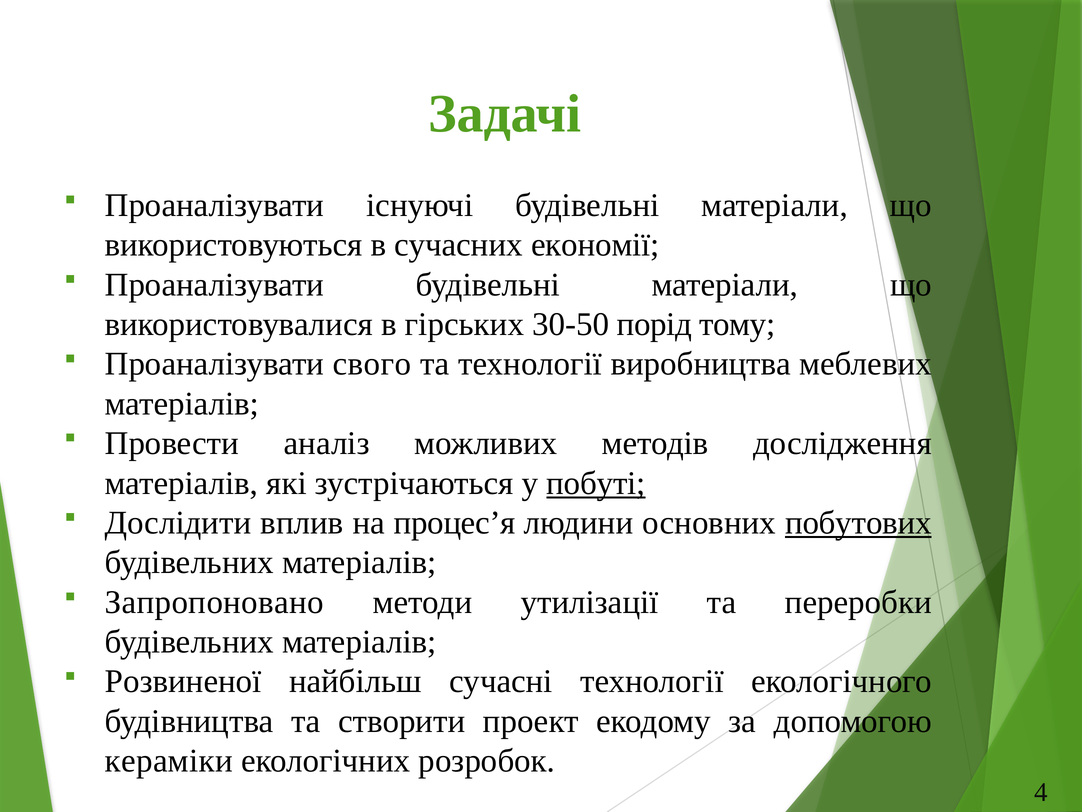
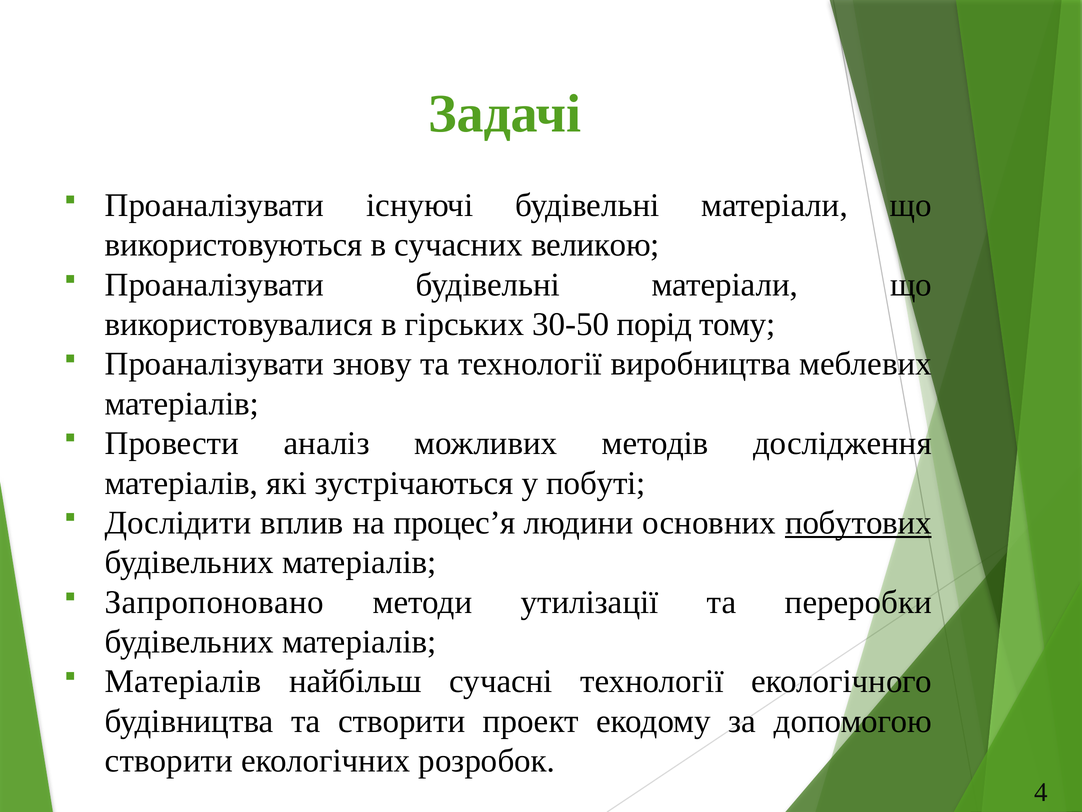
економії: економії -> великою
свого: свого -> знову
побуті underline: present -> none
Розвиненої at (183, 681): Розвиненої -> Матеріалів
кераміки at (169, 760): кераміки -> створити
